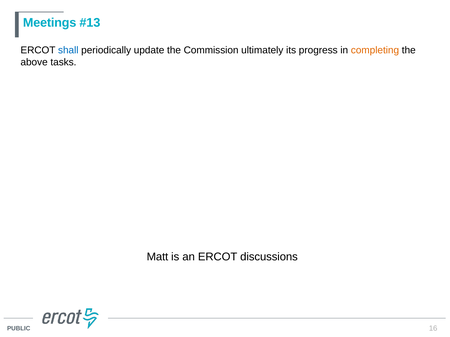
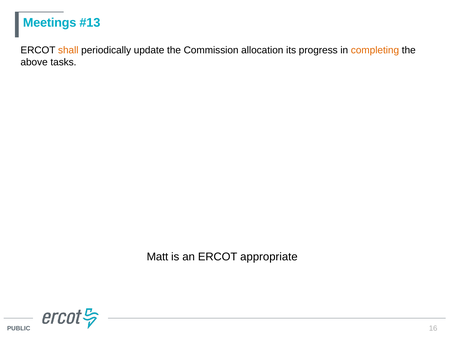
shall colour: blue -> orange
ultimately: ultimately -> allocation
discussions: discussions -> appropriate
